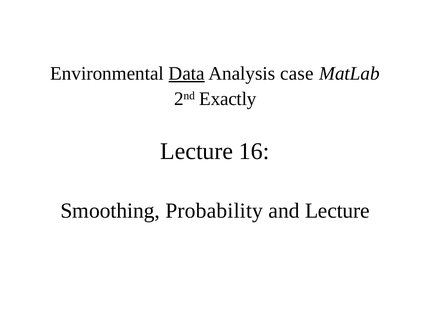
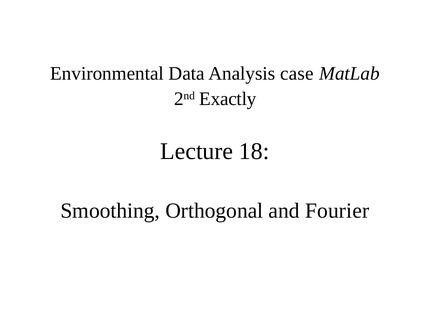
Data underline: present -> none
16: 16 -> 18
Probability: Probability -> Orthogonal
and Lecture: Lecture -> Fourier
